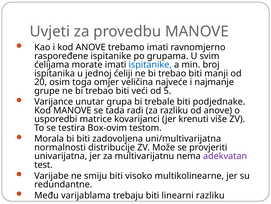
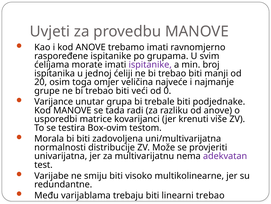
ispitanike at (150, 65) colour: blue -> purple
5: 5 -> 0
linearni razliku: razliku -> trebao
